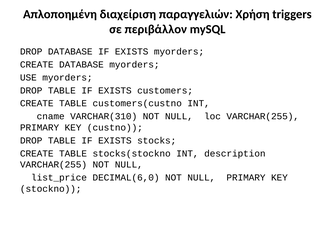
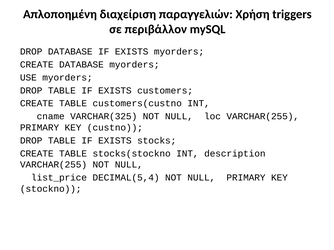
VARCHAR(310: VARCHAR(310 -> VARCHAR(325
DECIMAL(6,0: DECIMAL(6,0 -> DECIMAL(5,4
